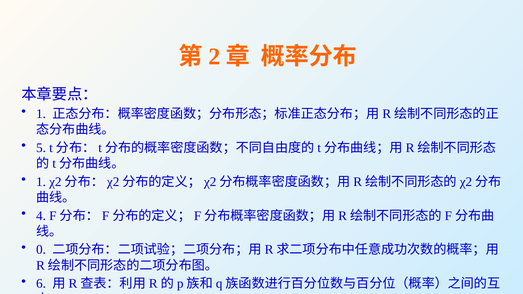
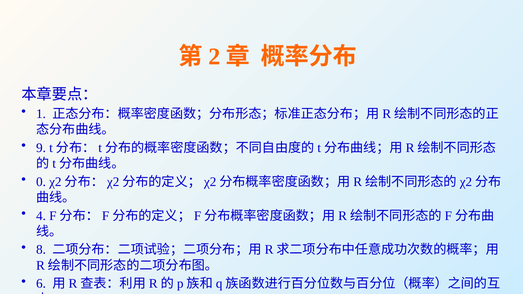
5: 5 -> 9
1 at (41, 182): 1 -> 0
0: 0 -> 8
